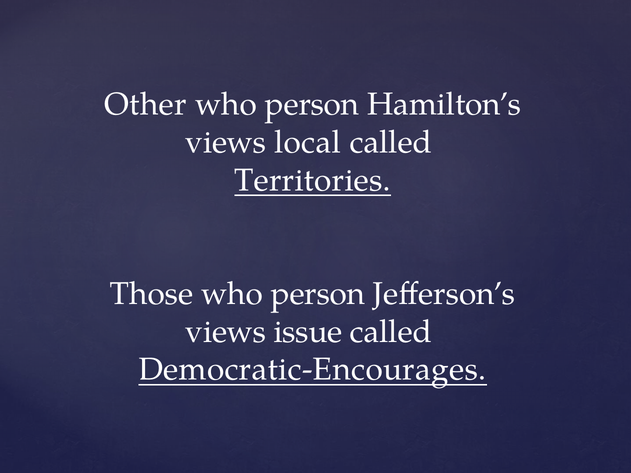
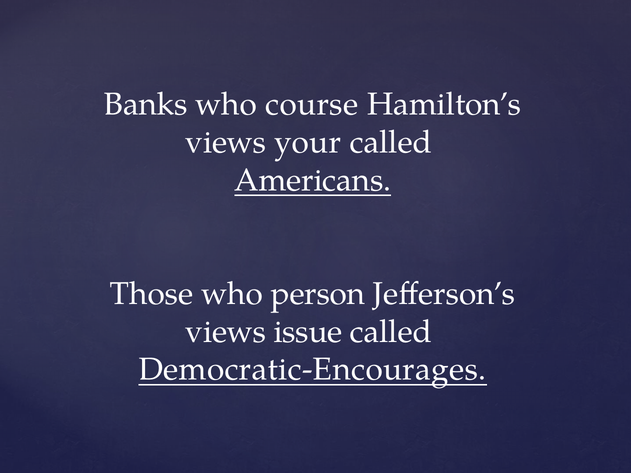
Other: Other -> Banks
person at (312, 105): person -> course
local: local -> your
Territories: Territories -> Americans
